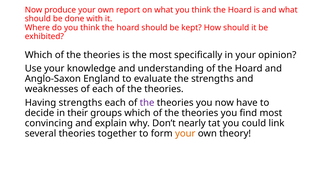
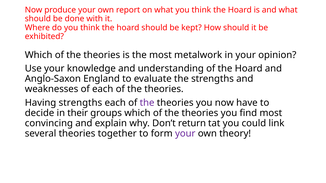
specifically: specifically -> metalwork
nearly: nearly -> return
your at (185, 134) colour: orange -> purple
